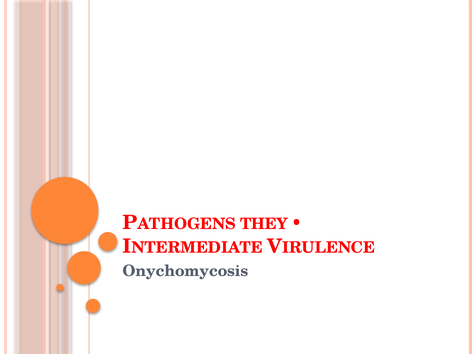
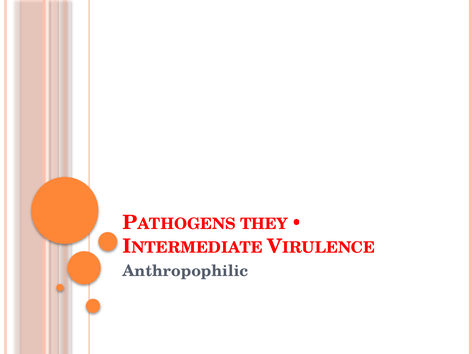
Onychomycosis: Onychomycosis -> Anthropophilic
